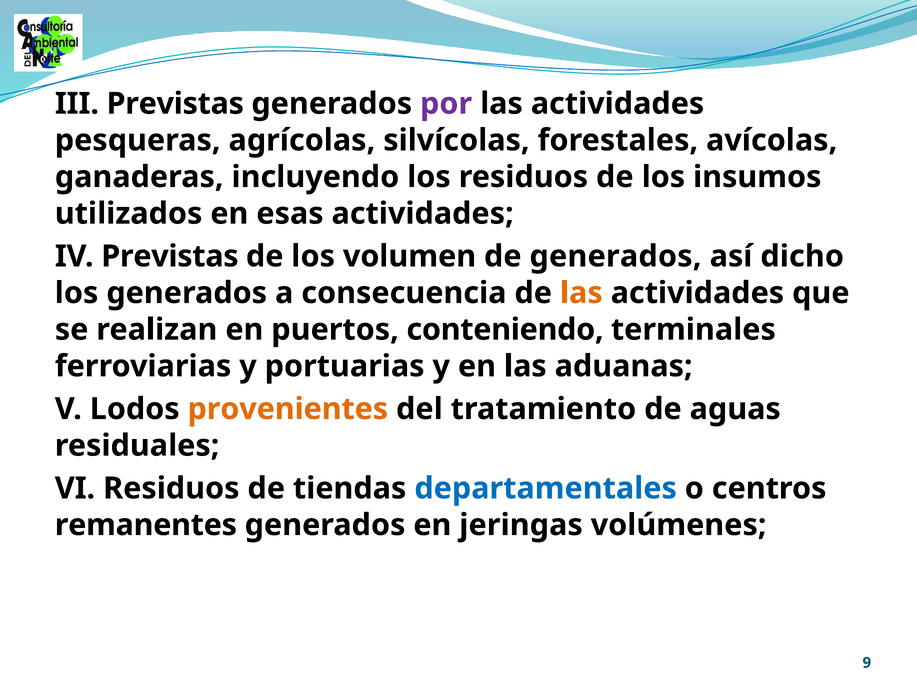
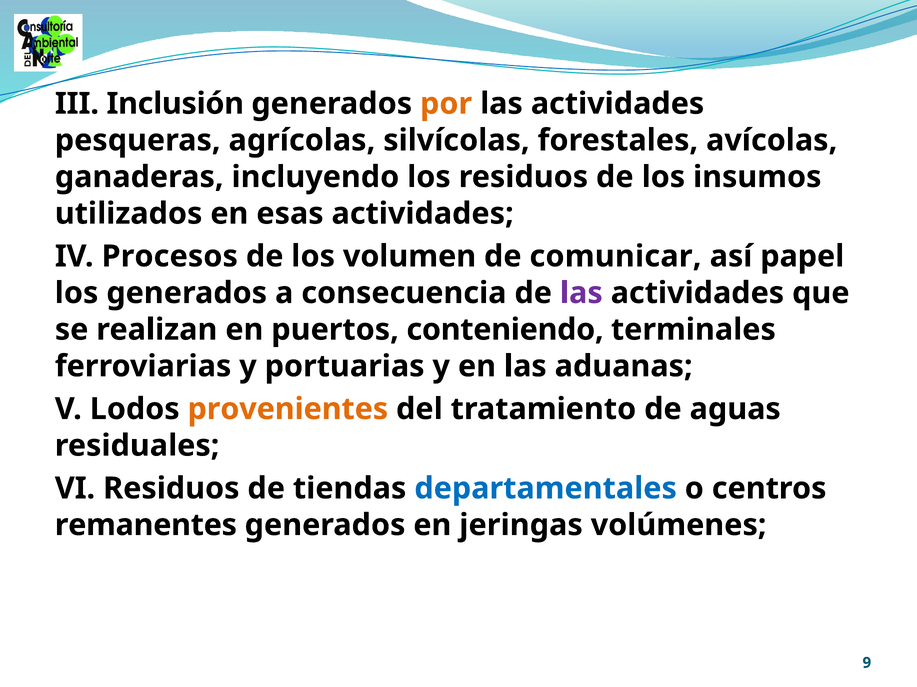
III Previstas: Previstas -> Inclusión
por colour: purple -> orange
IV Previstas: Previstas -> Procesos
de generados: generados -> comunicar
dicho: dicho -> papel
las at (581, 293) colour: orange -> purple
